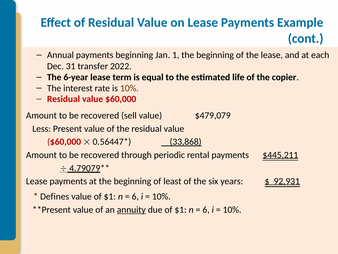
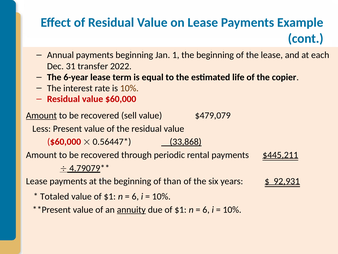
Amount at (41, 115) underline: none -> present
least: least -> than
Defines: Defines -> Totaled
